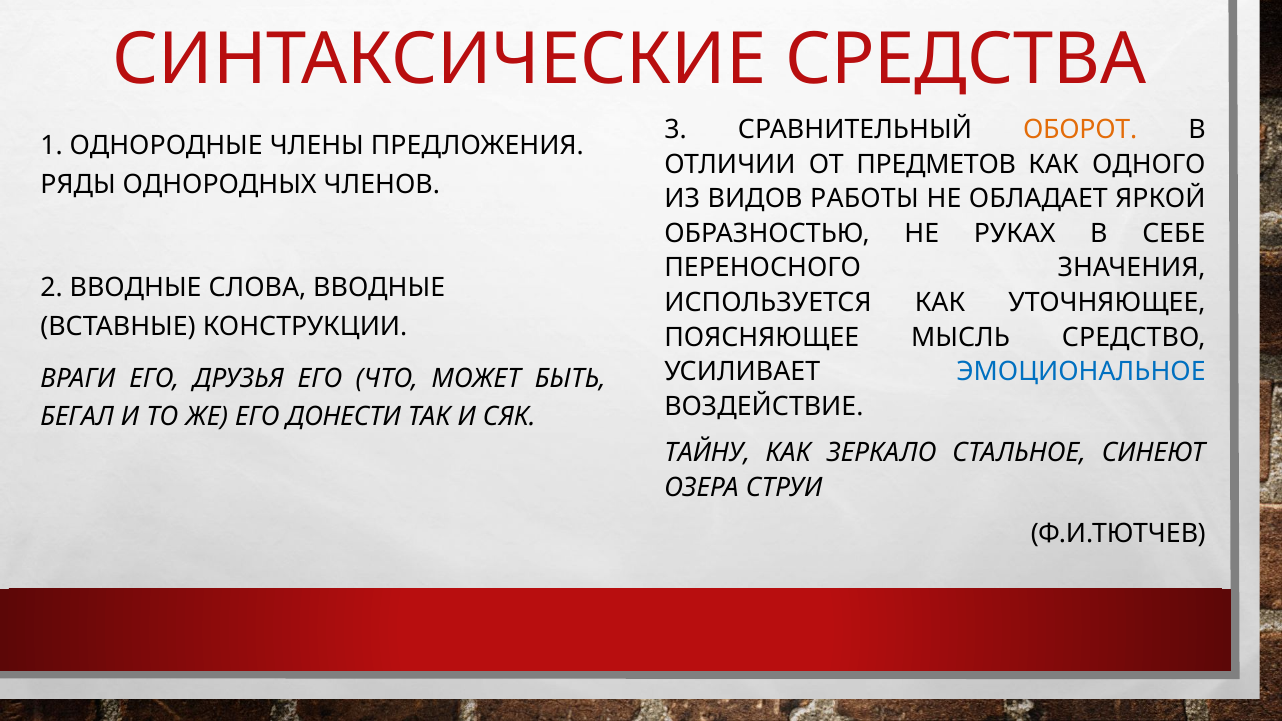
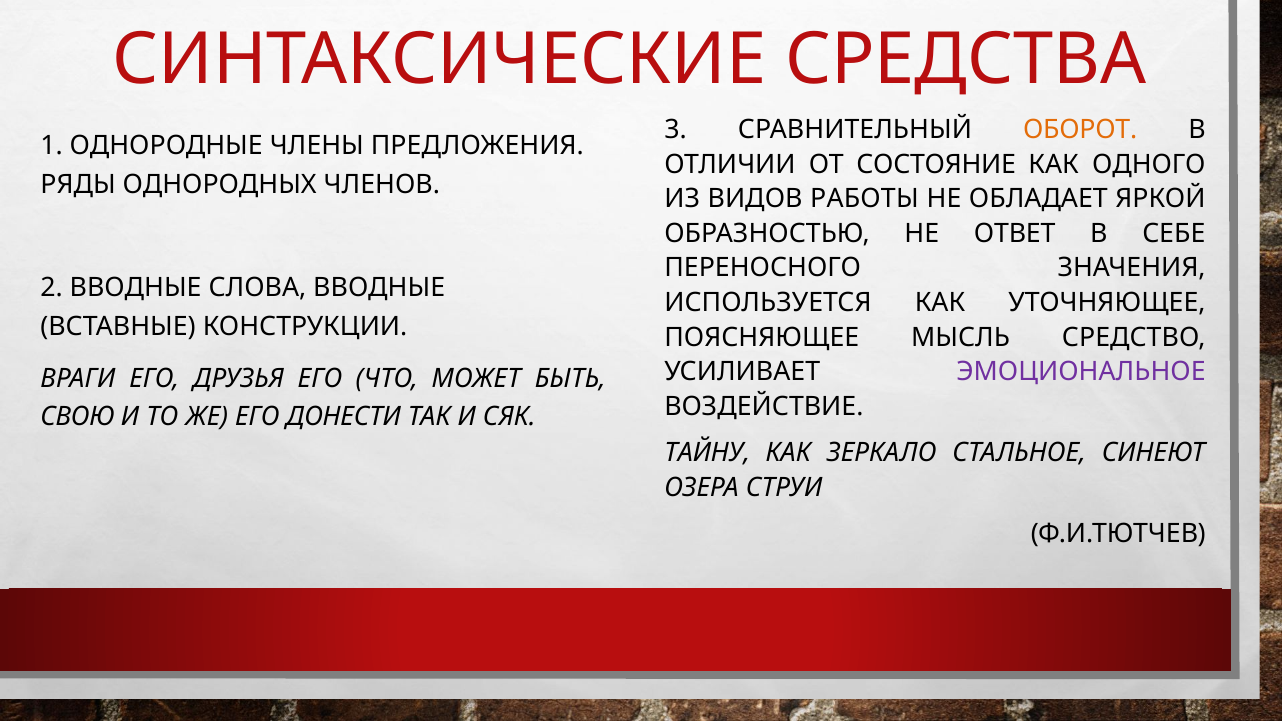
ПРЕДМЕТОВ: ПРЕДМЕТОВ -> СОСТОЯНИЕ
РУКАХ: РУКАХ -> ОТВЕТ
ЭМОЦИОНАЛЬНОЕ colour: blue -> purple
БЕГАЛ: БЕГАЛ -> СВОЮ
